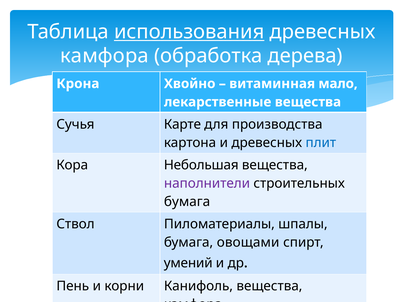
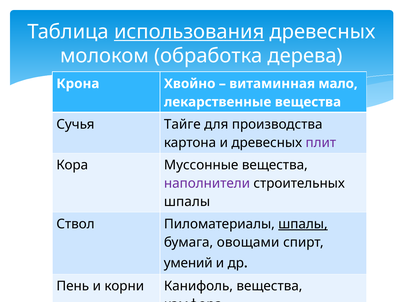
камфора at (104, 56): камфора -> молоком
Карте: Карте -> Тайге
плит colour: blue -> purple
Небольшая: Небольшая -> Муссонные
бумага at (187, 202): бумага -> шпалы
шпалы at (303, 224) underline: none -> present
